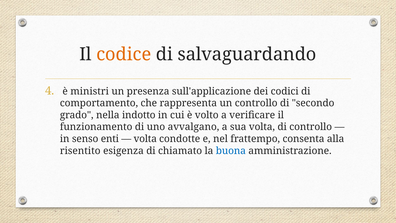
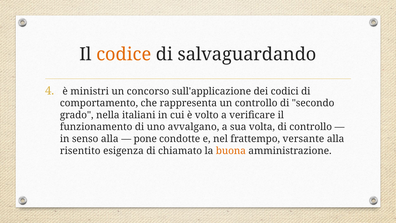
presenza: presenza -> concorso
indotto: indotto -> italiani
senso enti: enti -> alla
volta at (145, 139): volta -> pone
consenta: consenta -> versante
buona colour: blue -> orange
